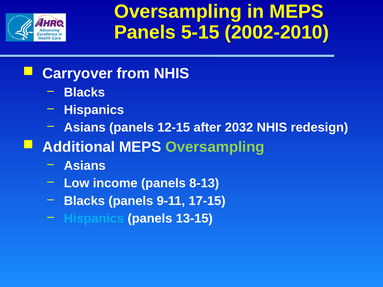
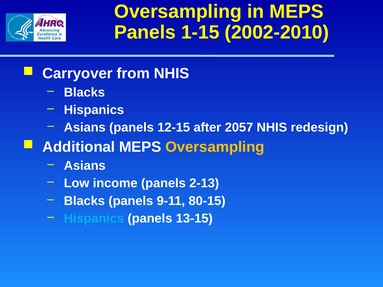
5-15: 5-15 -> 1-15
2032: 2032 -> 2057
Oversampling at (215, 147) colour: light green -> yellow
8-13: 8-13 -> 2-13
17-15: 17-15 -> 80-15
